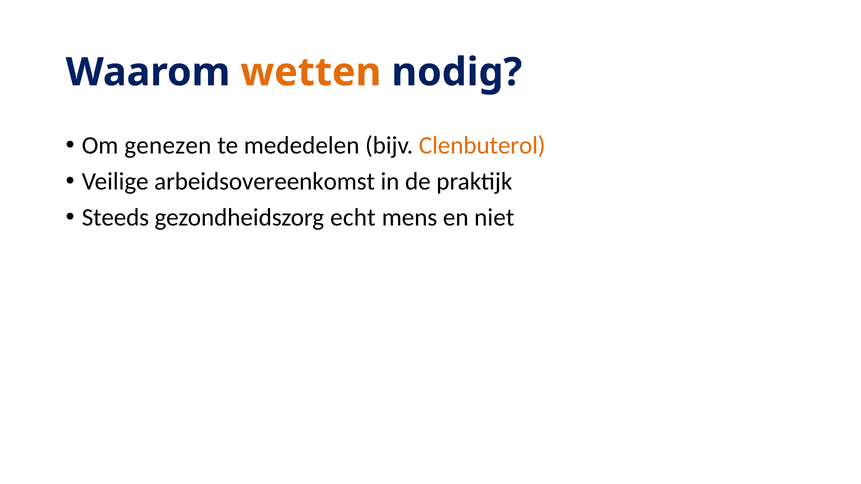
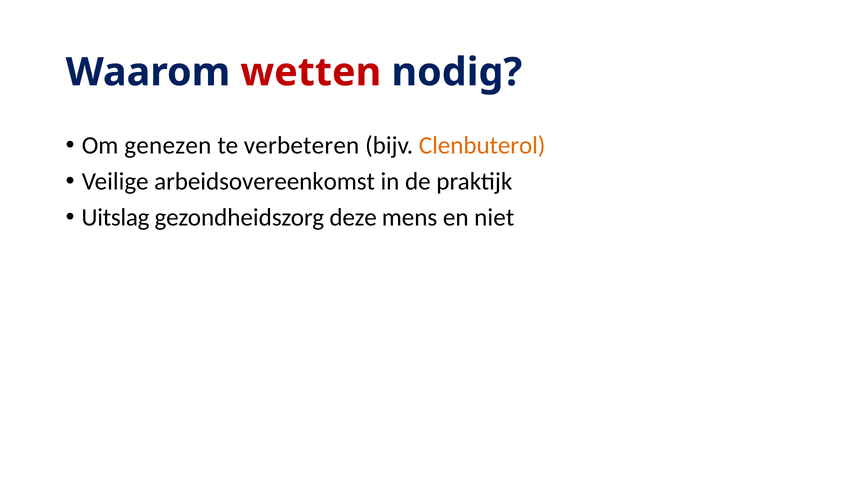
wetten colour: orange -> red
mededelen: mededelen -> verbeteren
Steeds: Steeds -> Uitslag
echt: echt -> deze
